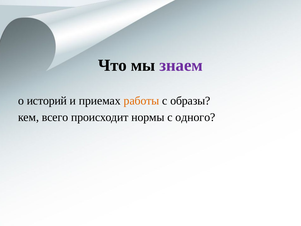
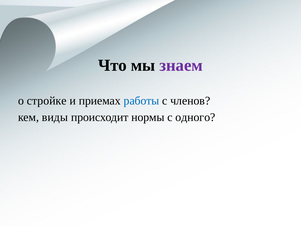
историй: историй -> стройке
работы colour: orange -> blue
образы: образы -> членов
всего: всего -> виды
